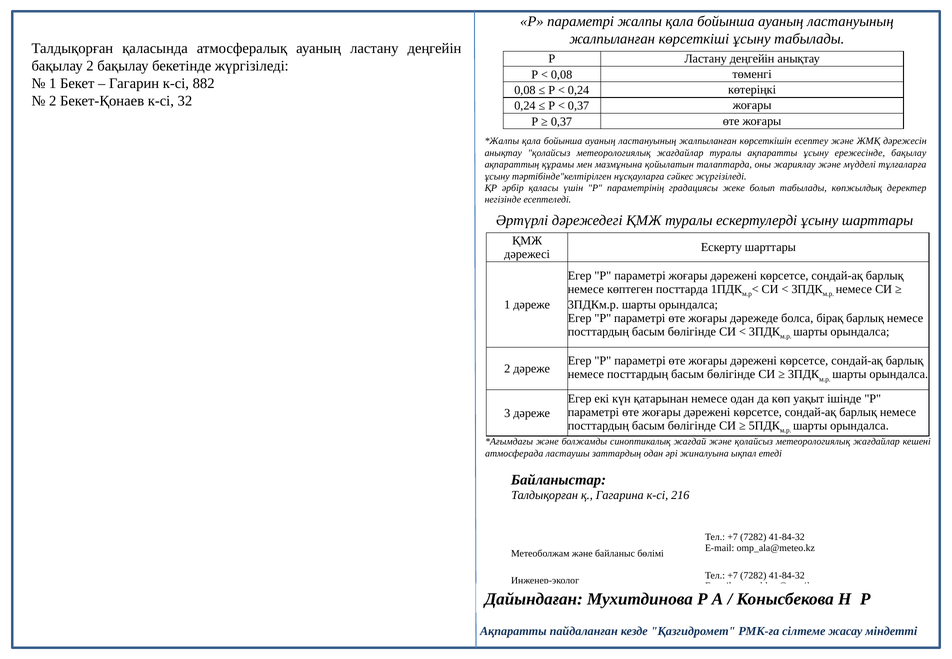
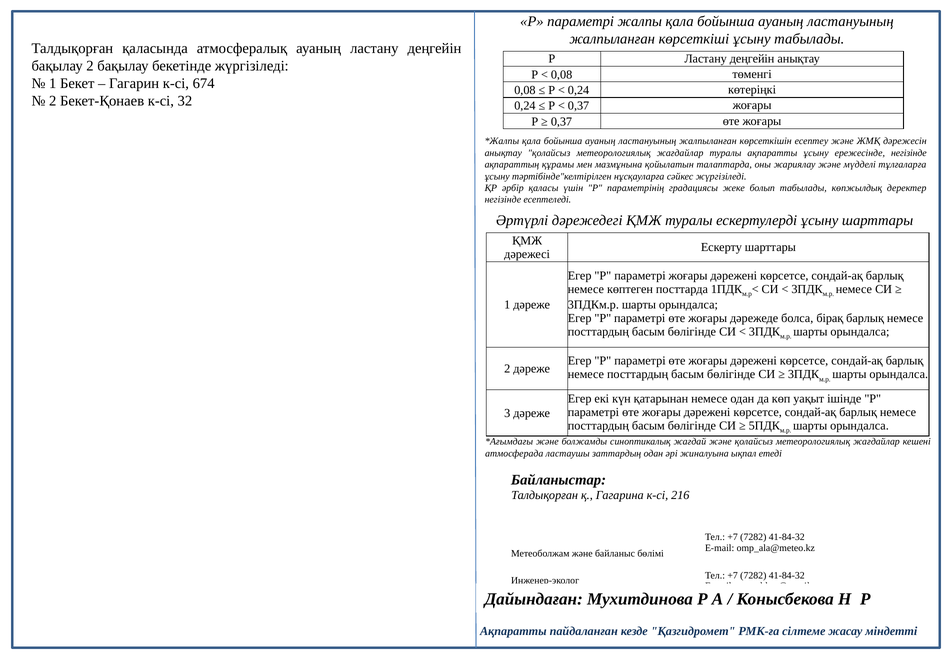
882: 882 -> 674
ережесінде бақылау: бақылау -> негізінде
